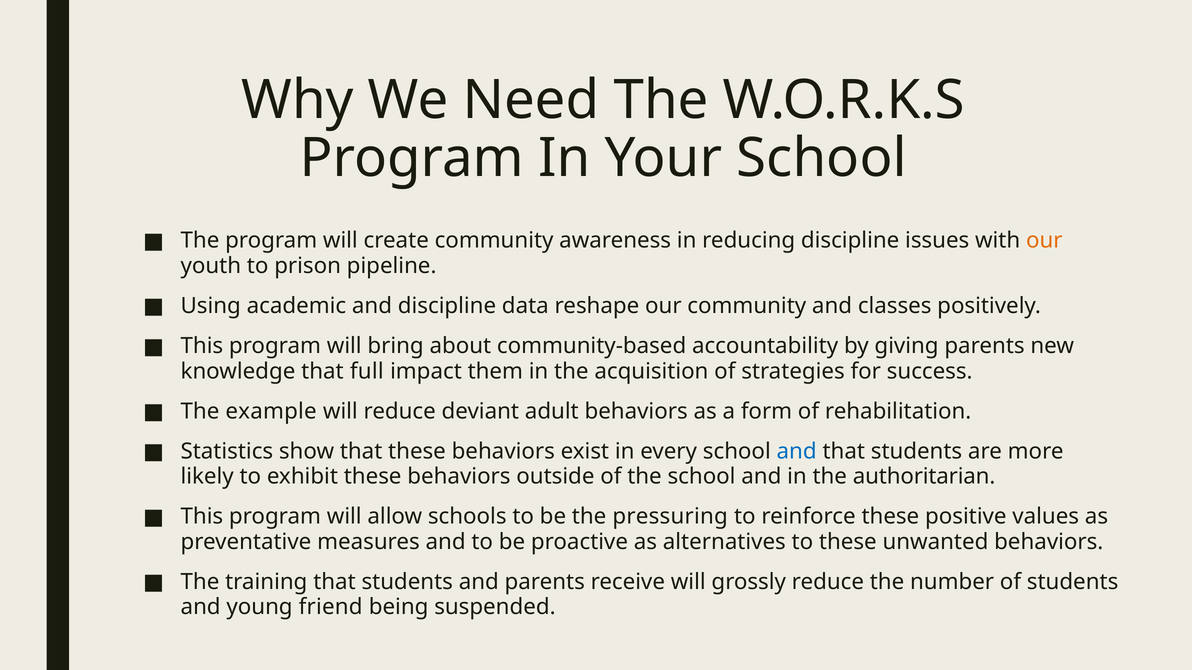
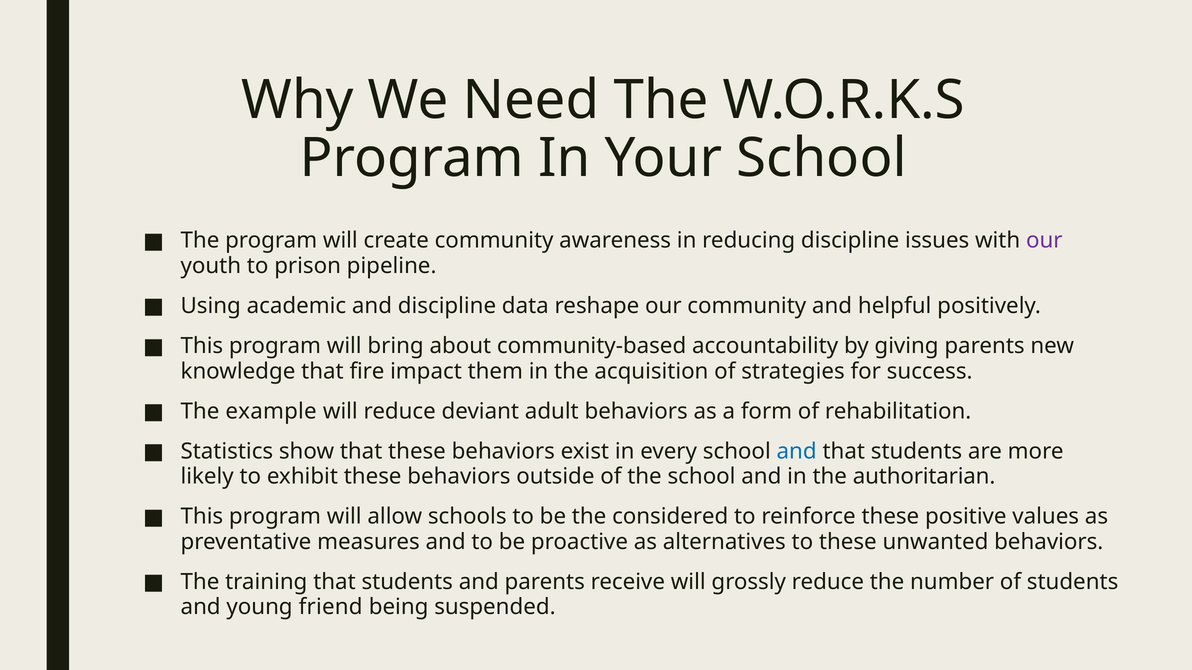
our at (1044, 241) colour: orange -> purple
classes: classes -> helpful
full: full -> fire
pressuring: pressuring -> considered
